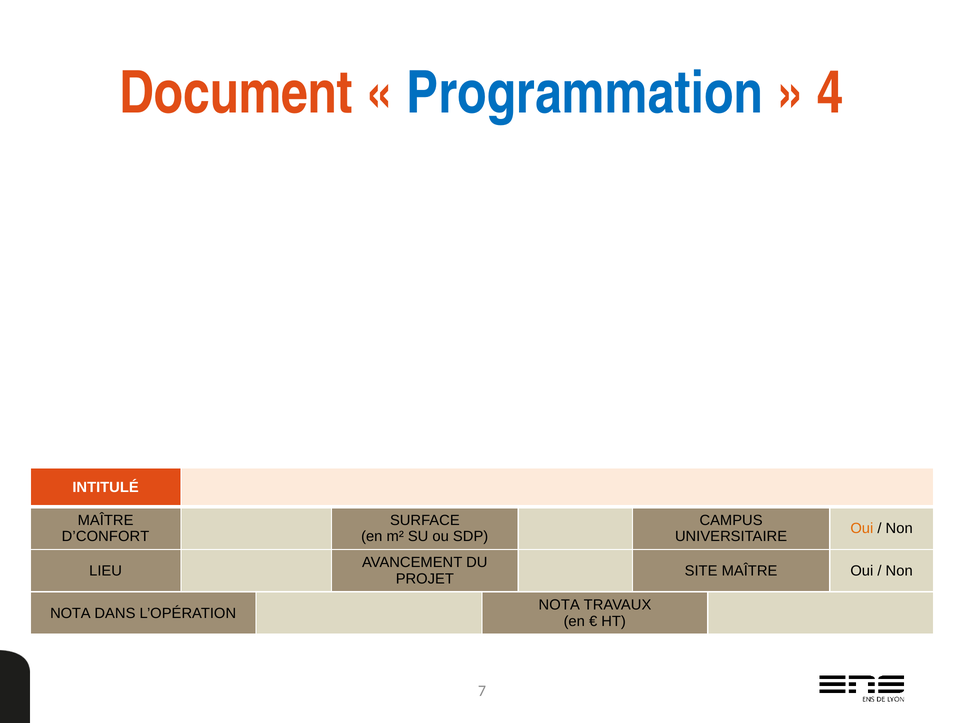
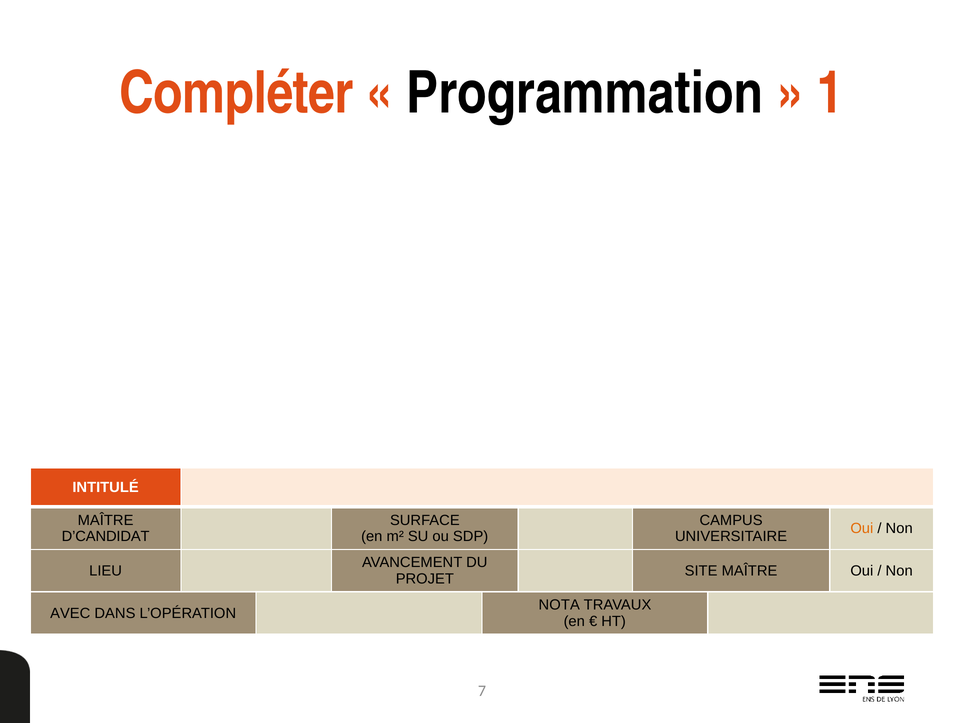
Document: Document -> Compléter
Programmation colour: blue -> black
4: 4 -> 1
D’CONFORT: D’CONFORT -> D’CANDIDAT
NOTA at (70, 613): NOTA -> AVEC
